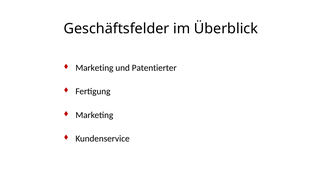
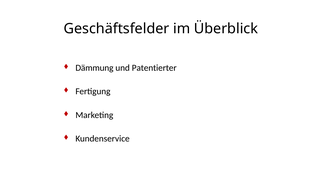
Marketing at (94, 68): Marketing -> Dämmung
